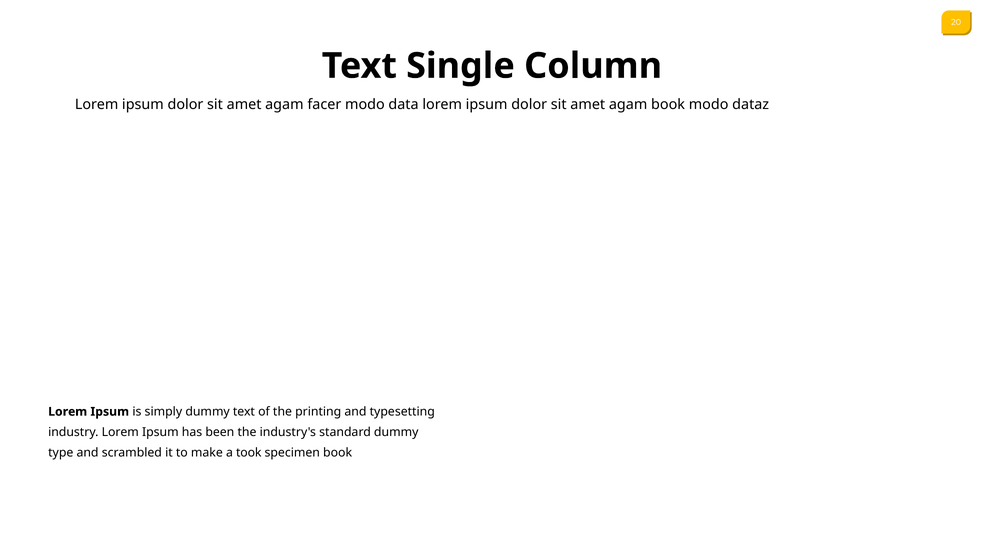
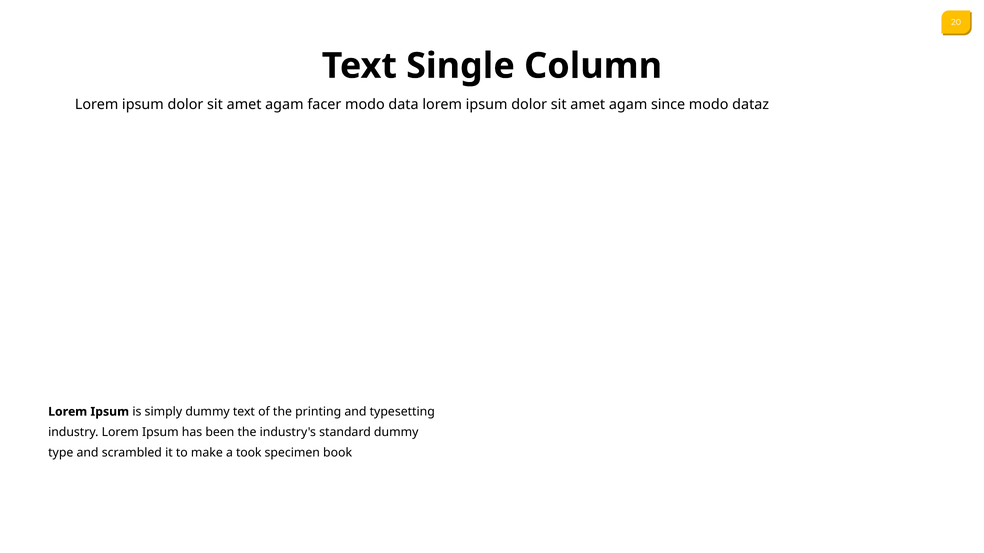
agam book: book -> since
